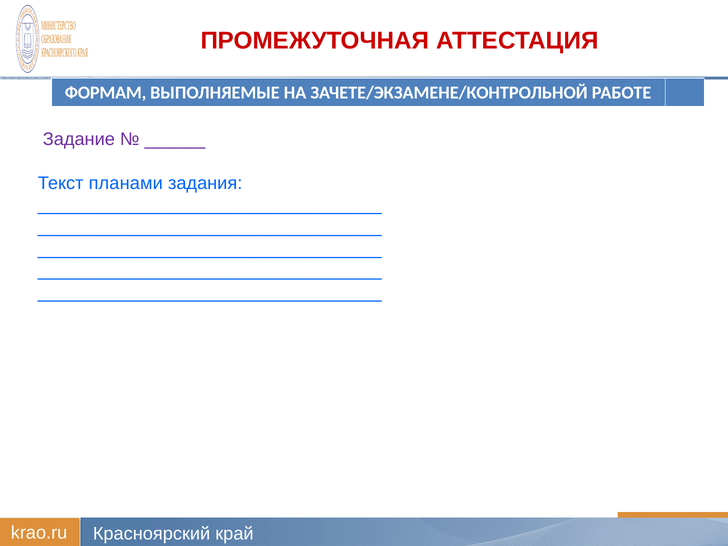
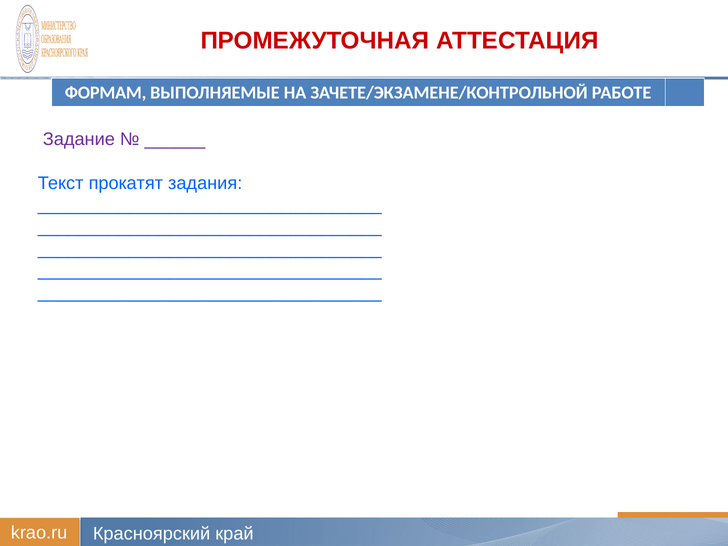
планами: планами -> прокатят
